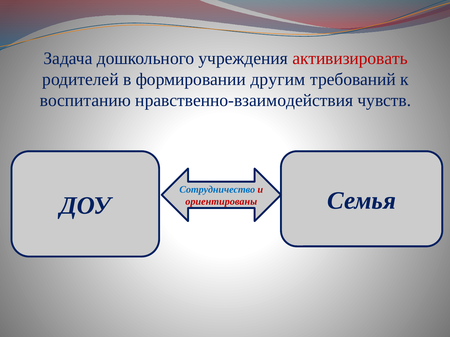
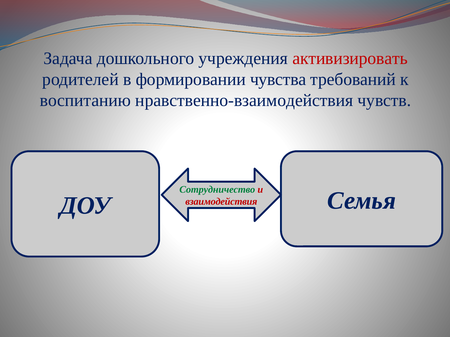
другим: другим -> чувства
Сотрудничество colour: blue -> green
ориентированы: ориентированы -> взаимодействия
